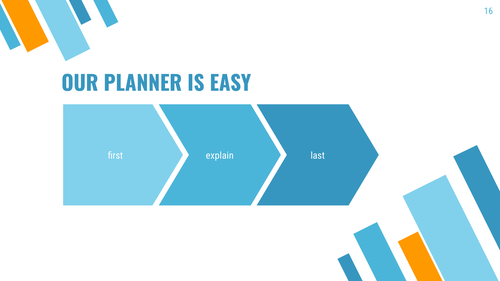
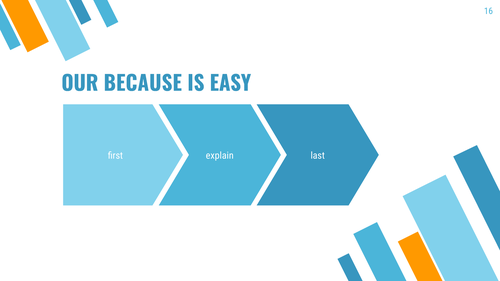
PLANNER: PLANNER -> BECAUSE
